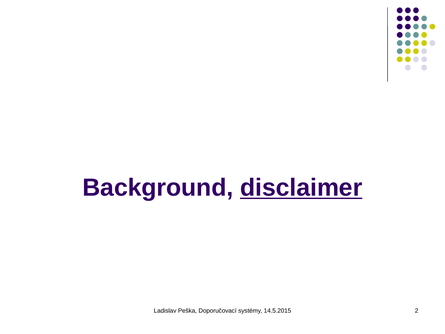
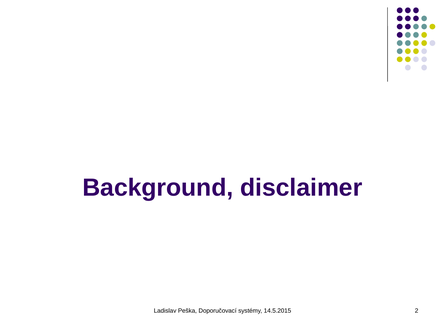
disclaimer underline: present -> none
